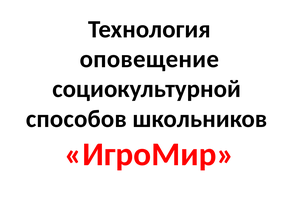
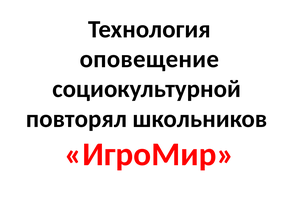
способов: способов -> повторял
